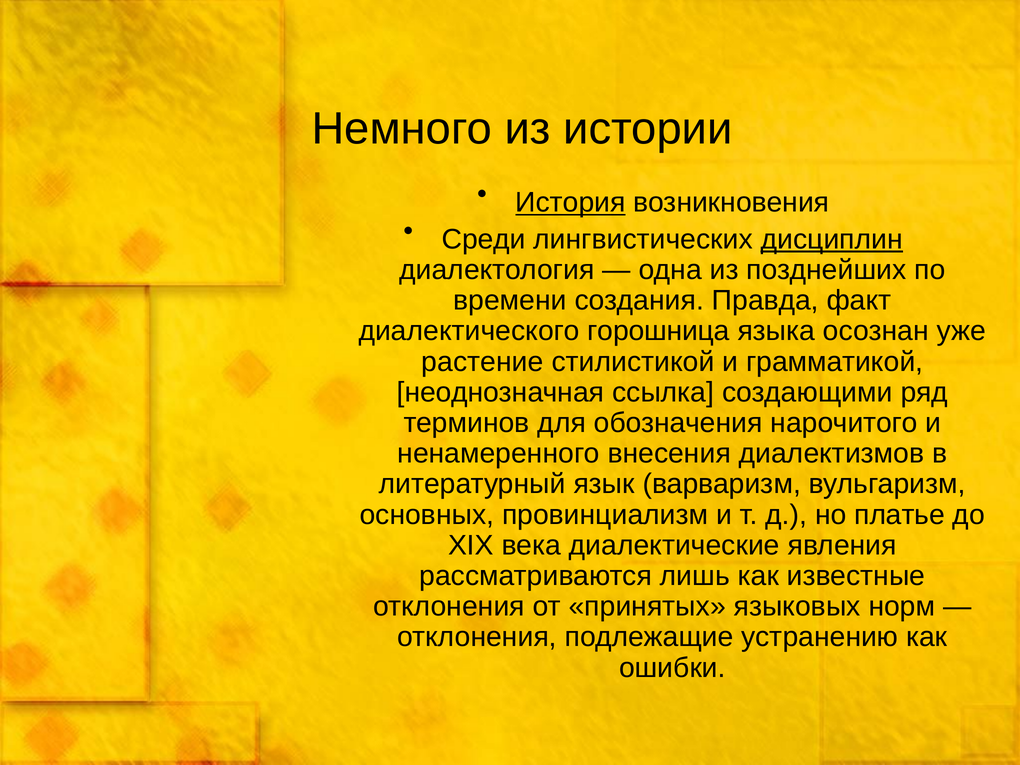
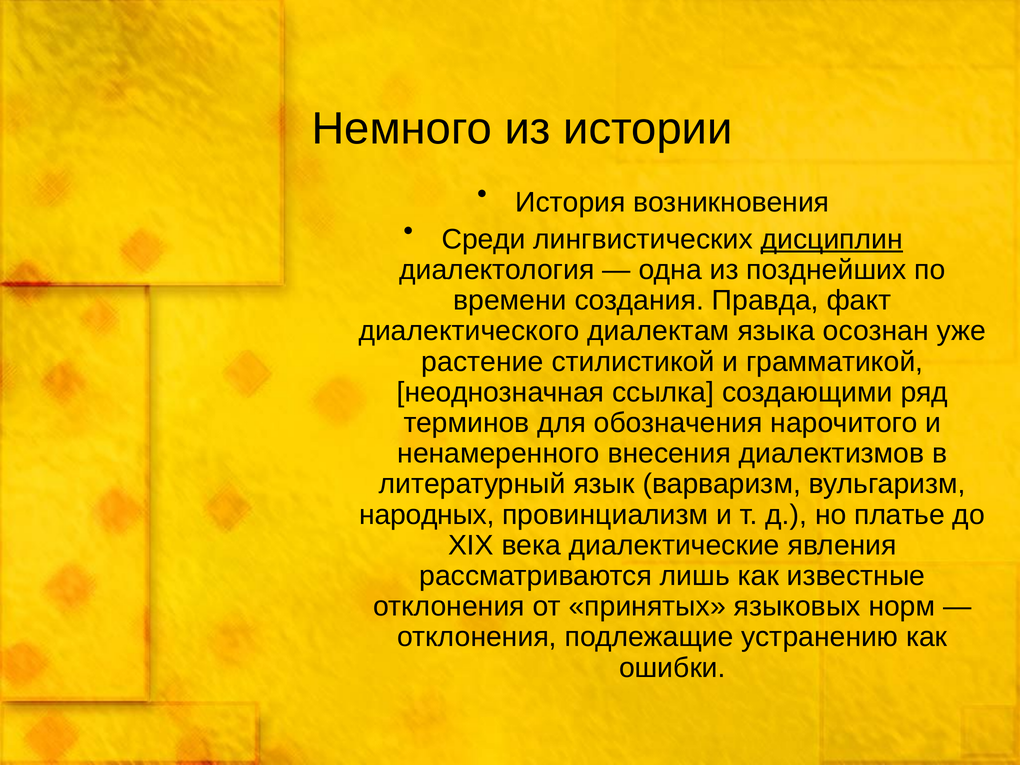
История underline: present -> none
горошница: горошница -> диалектам
основных: основных -> народных
